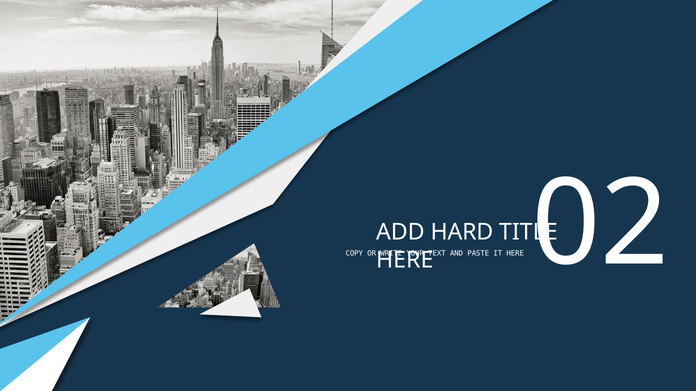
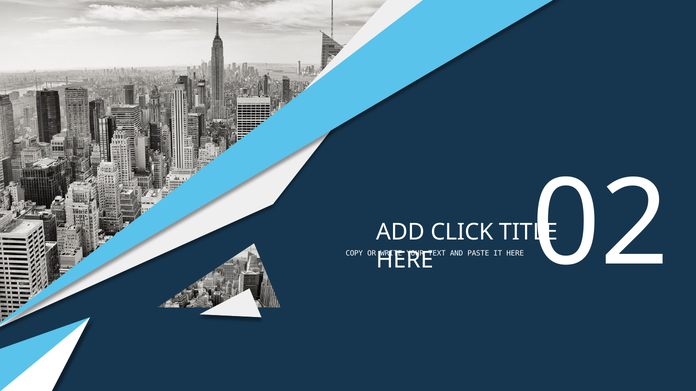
HARD: HARD -> CLICK
